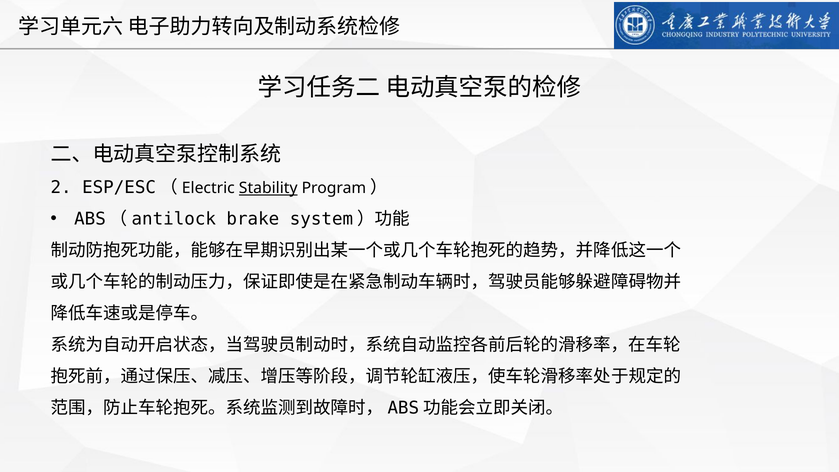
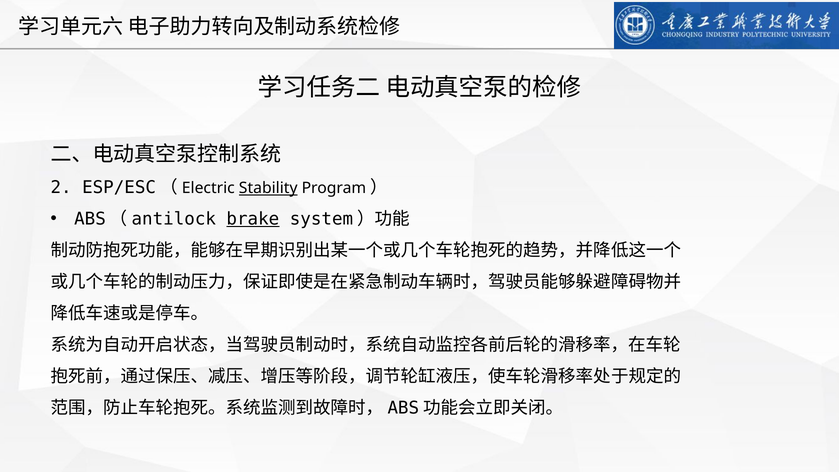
brake underline: none -> present
